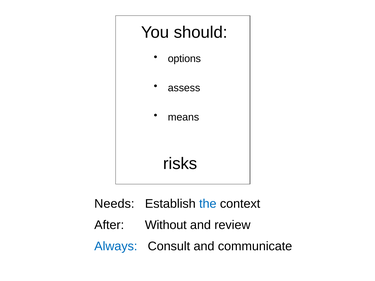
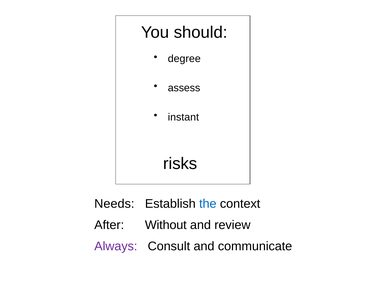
options: options -> degree
means: means -> instant
Always colour: blue -> purple
